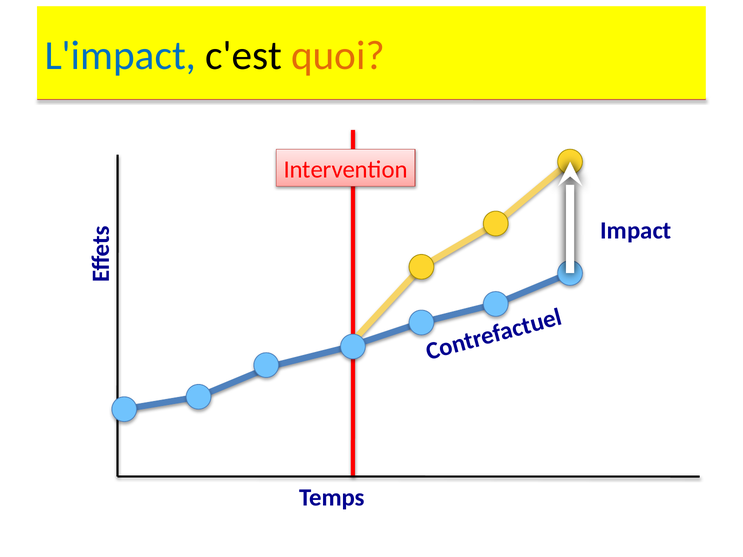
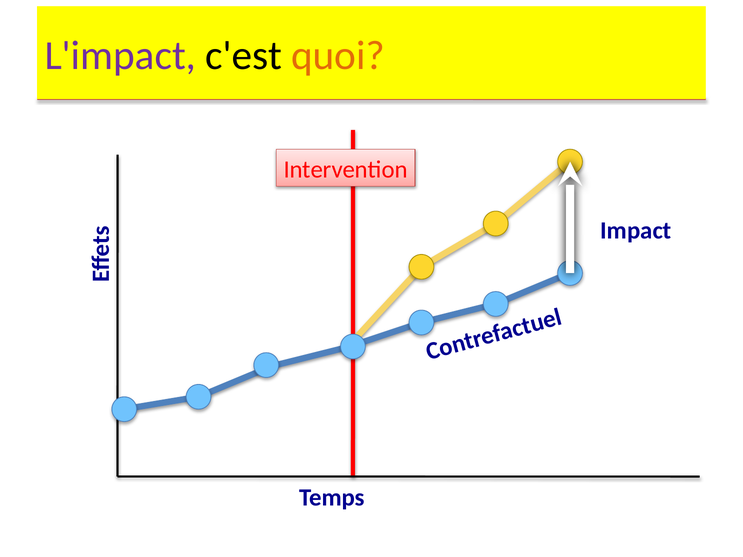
L'impact colour: blue -> purple
